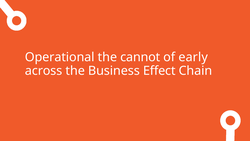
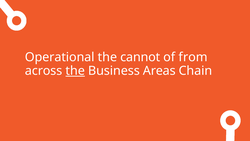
early: early -> from
the at (75, 71) underline: none -> present
Effect: Effect -> Areas
